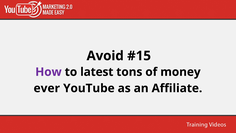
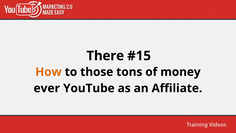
Avoid: Avoid -> There
How colour: purple -> orange
latest: latest -> those
